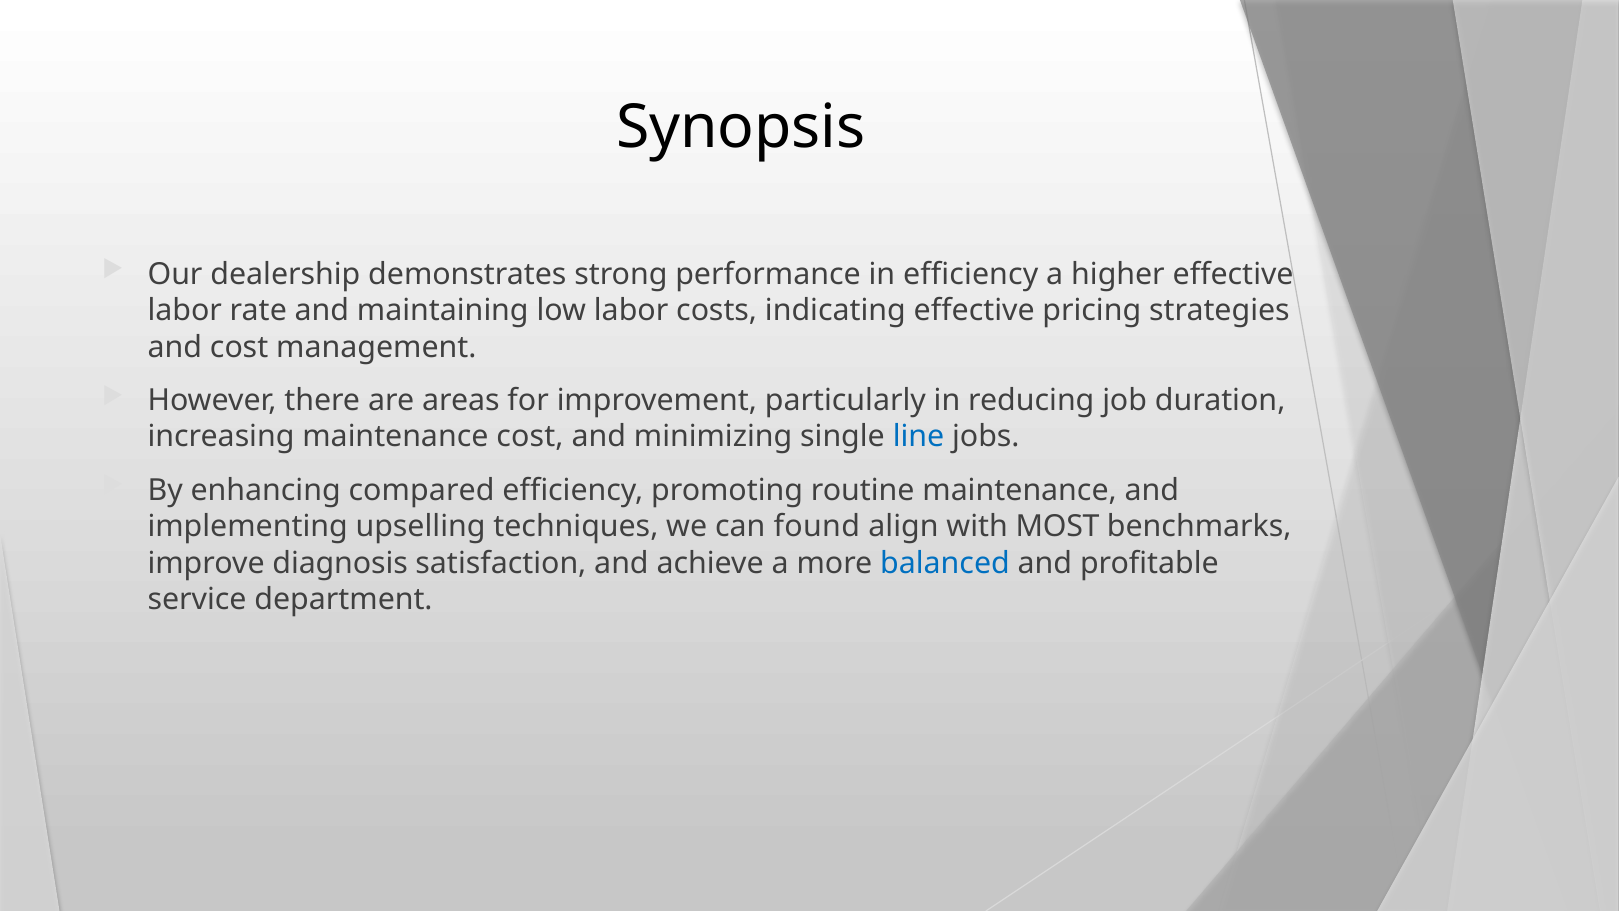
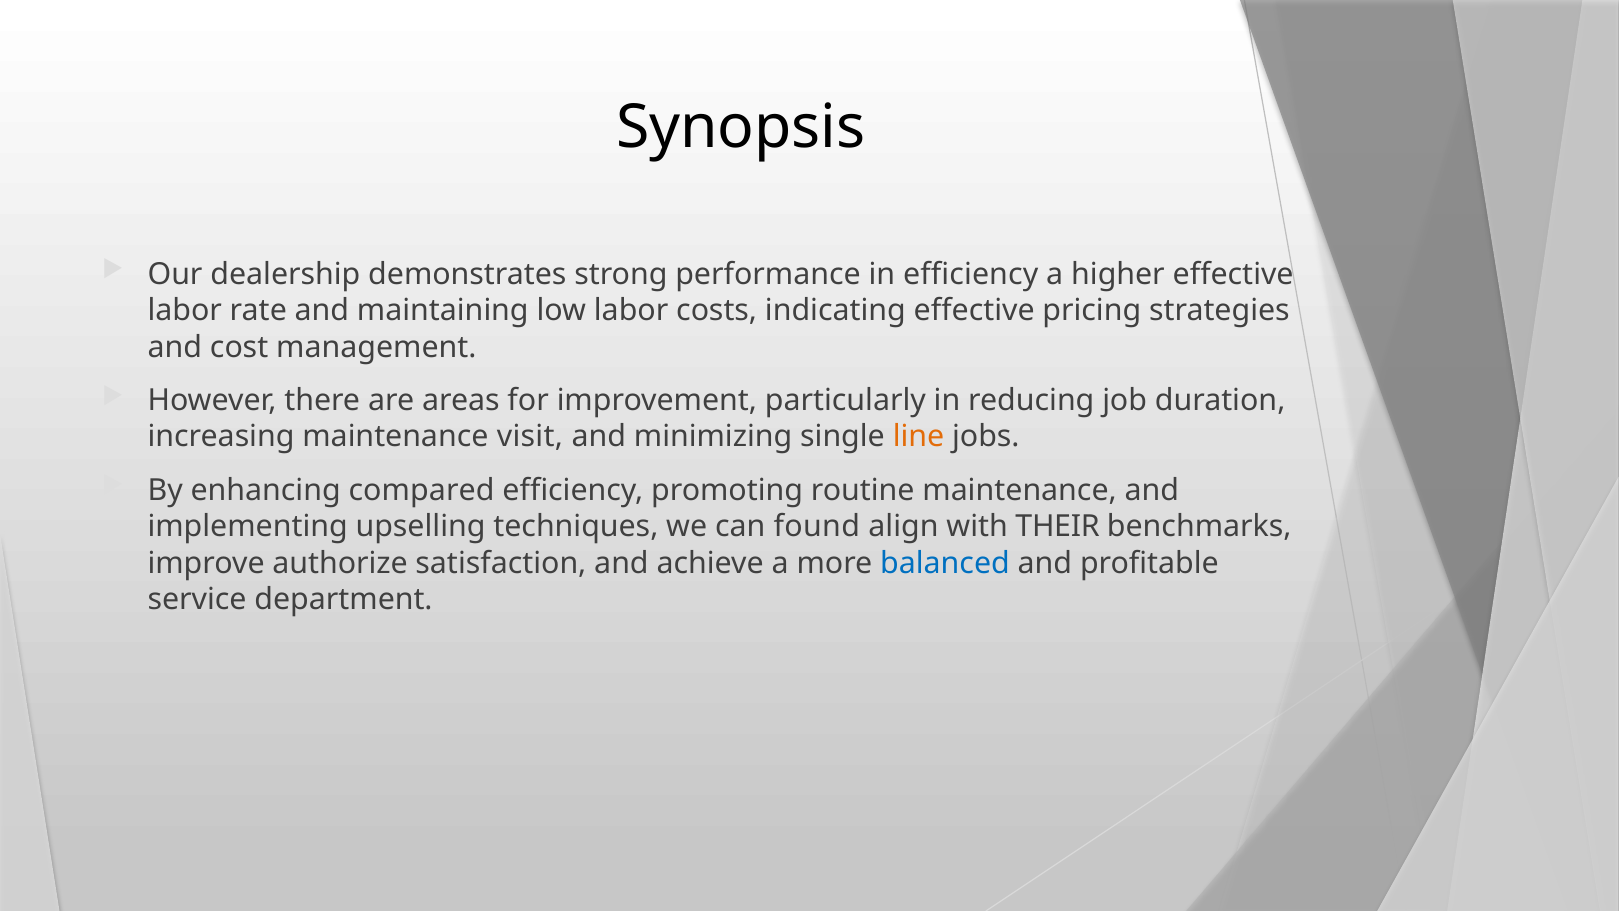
maintenance cost: cost -> visit
line colour: blue -> orange
MOST: MOST -> THEIR
diagnosis: diagnosis -> authorize
